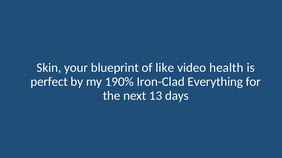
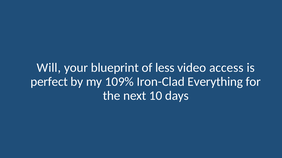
Skin: Skin -> Will
like: like -> less
health: health -> access
190%: 190% -> 109%
13: 13 -> 10
